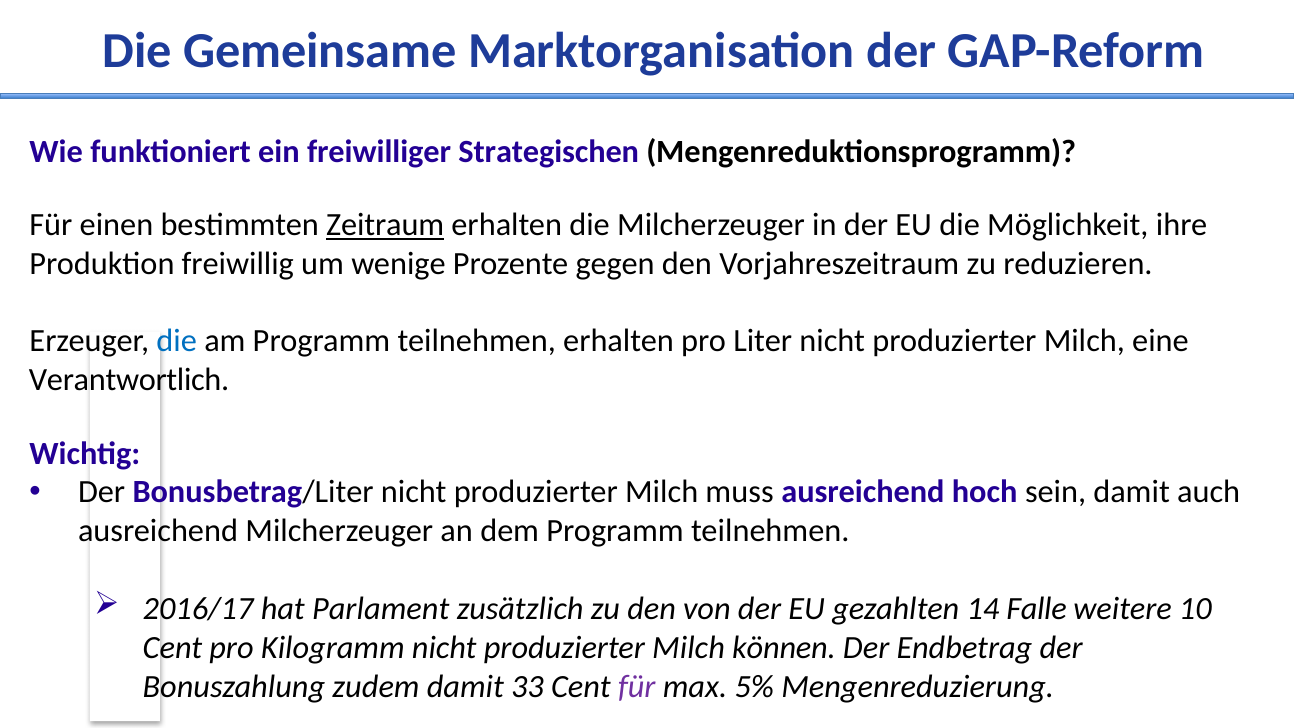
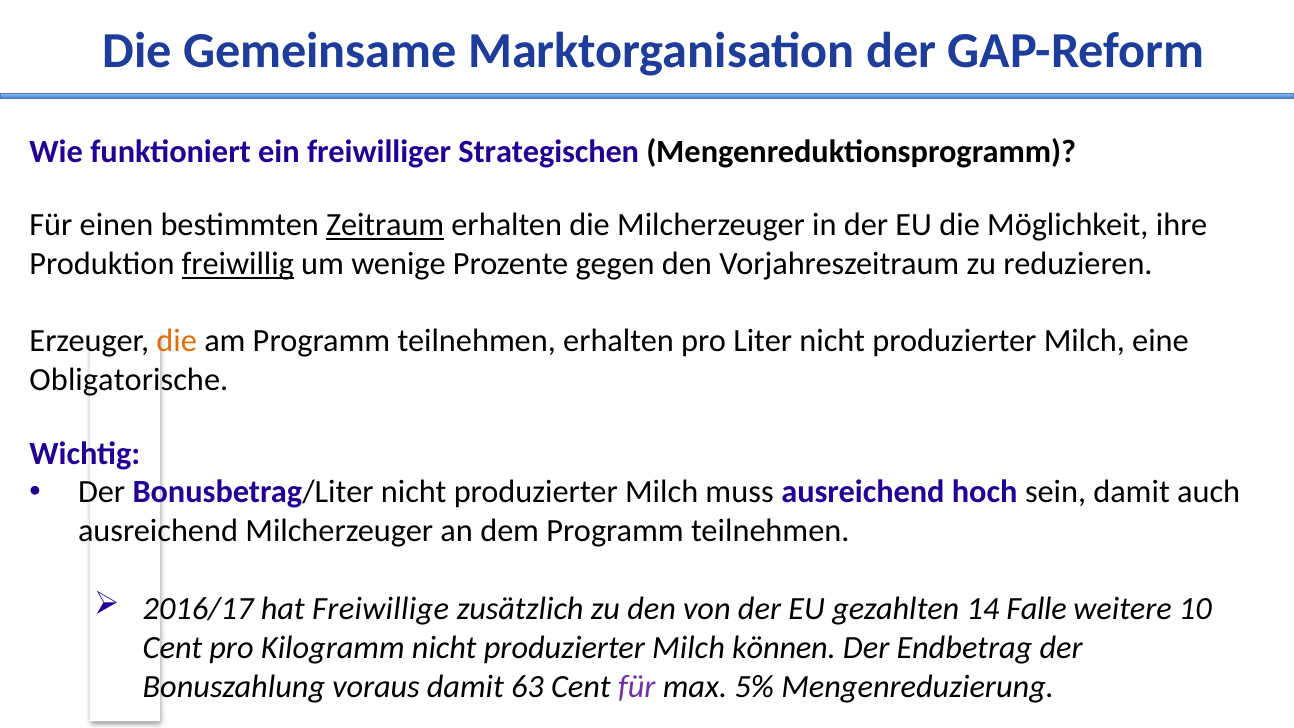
freiwillig underline: none -> present
die at (177, 341) colour: blue -> orange
Verantwortlich: Verantwortlich -> Obligatorische
Parlament: Parlament -> Freiwillige
zudem: zudem -> voraus
33: 33 -> 63
